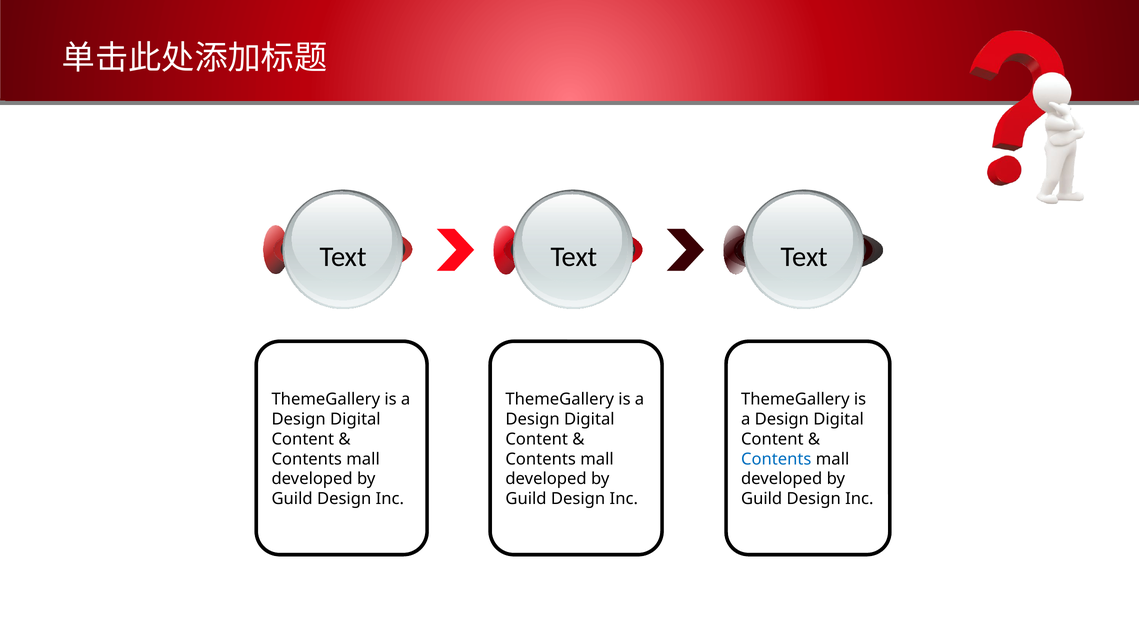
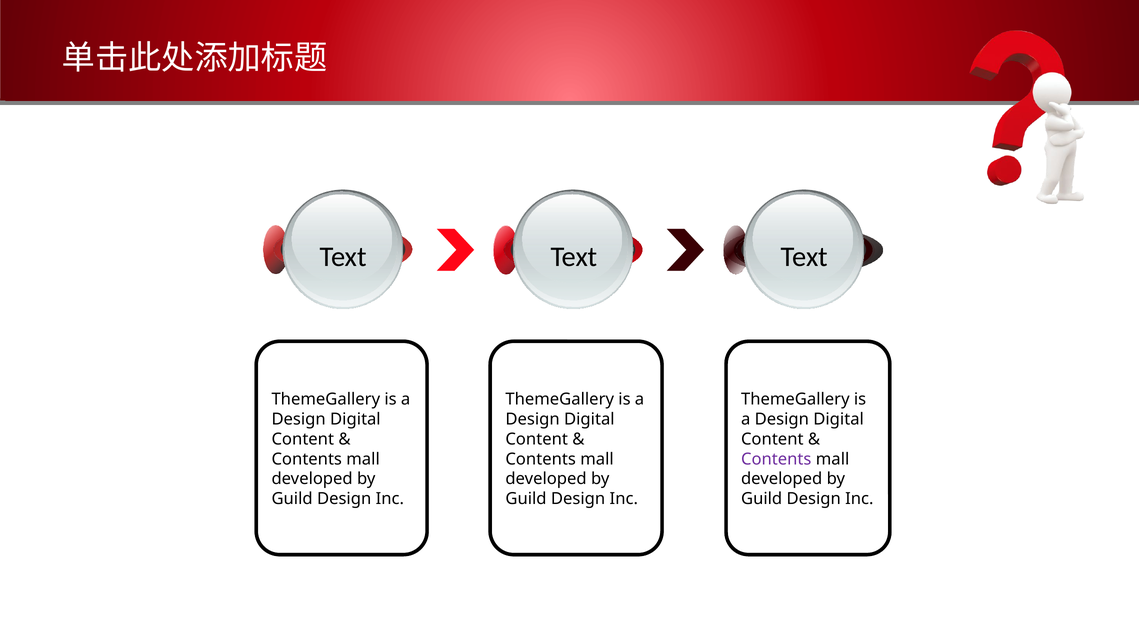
Contents at (776, 460) colour: blue -> purple
